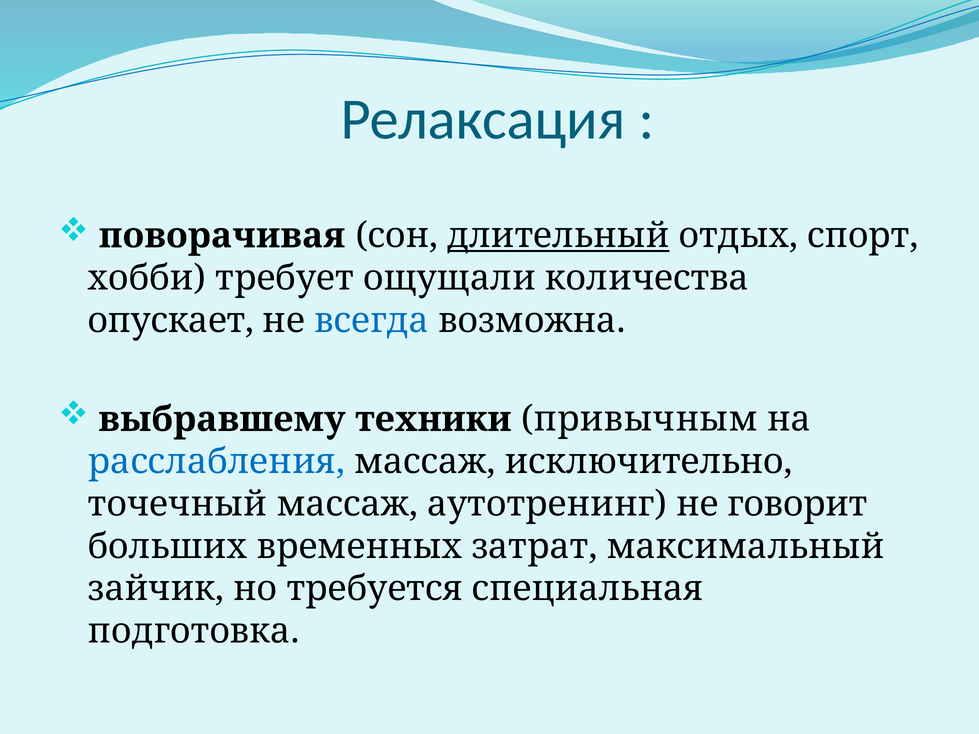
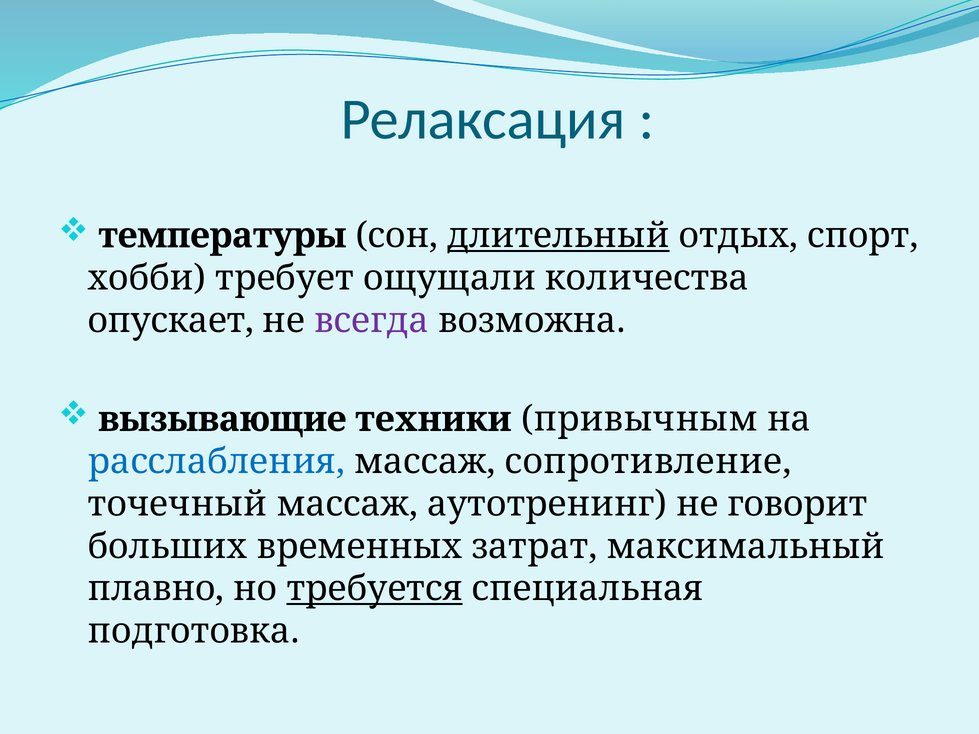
поворачивая: поворачивая -> температуры
всегда colour: blue -> purple
выбравшему: выбравшему -> вызывающие
исключительно: исключительно -> сопротивление
зайчик: зайчик -> плавно
требуется underline: none -> present
